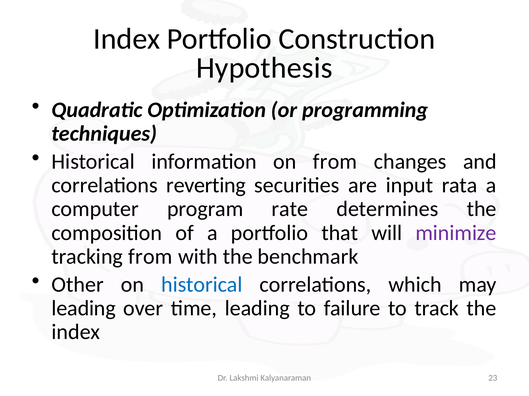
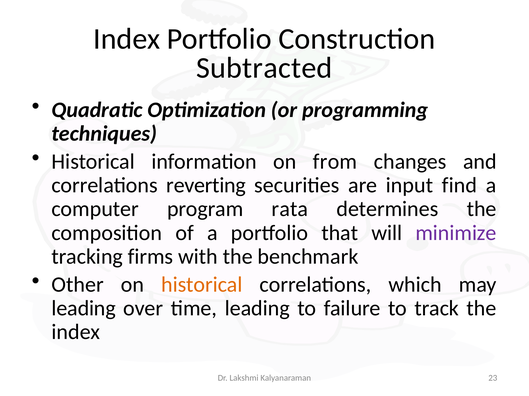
Hypothesis: Hypothesis -> Subtracted
rata: rata -> find
rate: rate -> rata
tracking from: from -> firms
historical at (202, 285) colour: blue -> orange
